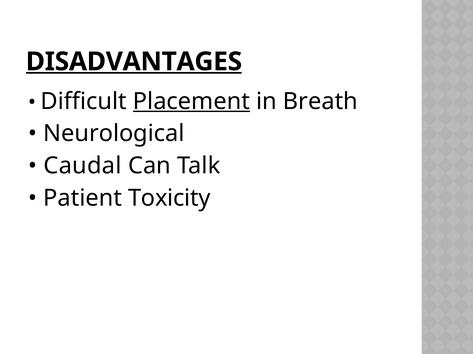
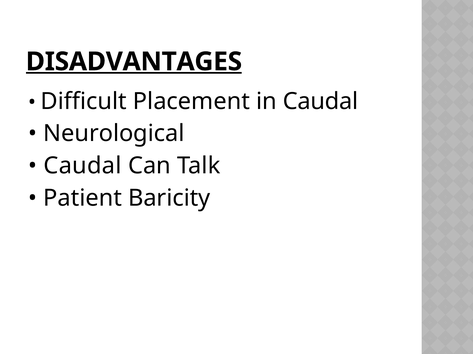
Placement underline: present -> none
in Breath: Breath -> Caudal
Toxicity: Toxicity -> Baricity
